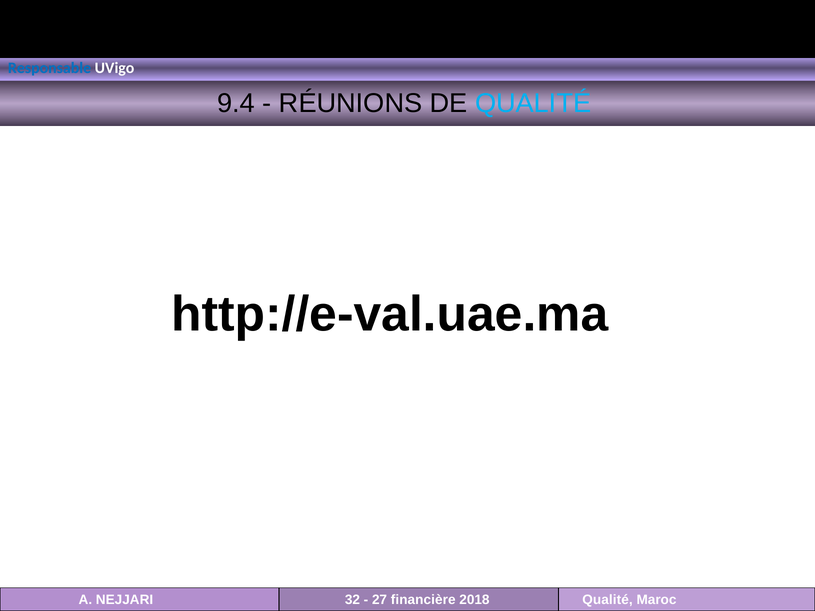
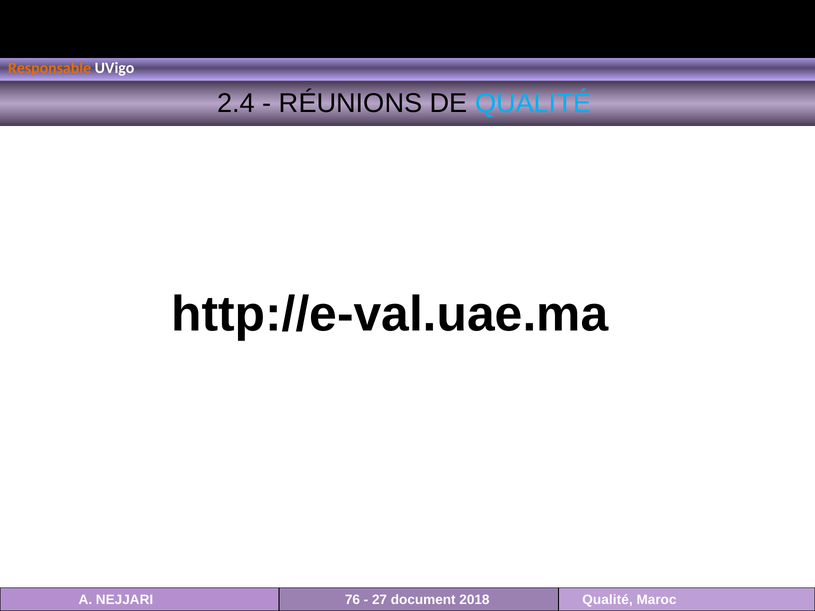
Responsable colour: blue -> orange
9.4: 9.4 -> 2.4
32: 32 -> 76
financière: financière -> document
